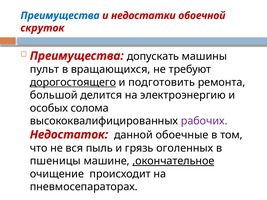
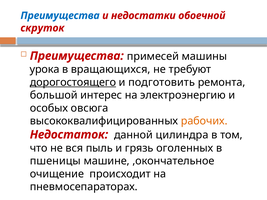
допускать: допускать -> примесей
пульт: пульт -> урока
делится: делится -> интерес
солома: солома -> овсюга
рабочих colour: purple -> orange
обоечные: обоечные -> цилиндра
,окончательное underline: present -> none
